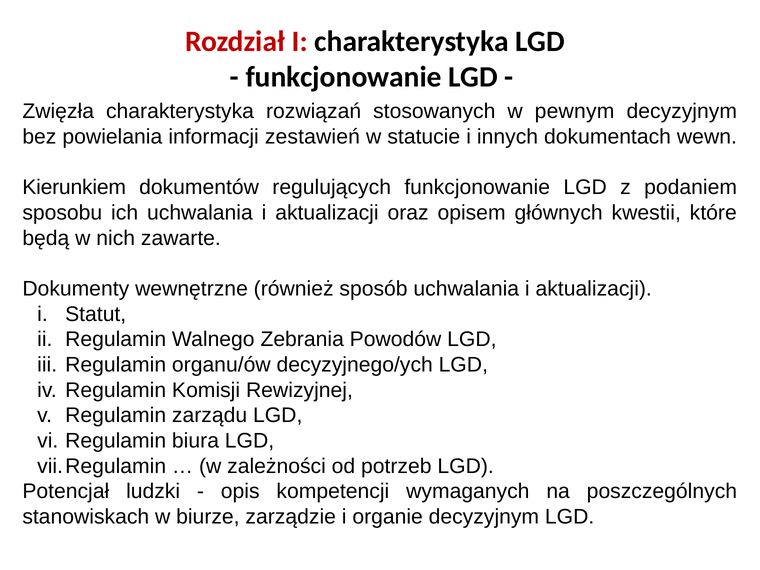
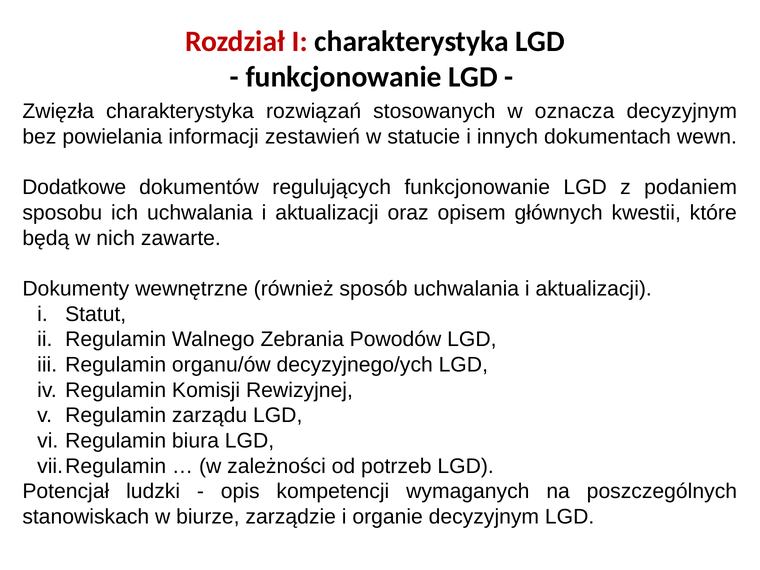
pewnym: pewnym -> oznacza
Kierunkiem: Kierunkiem -> Dodatkowe
